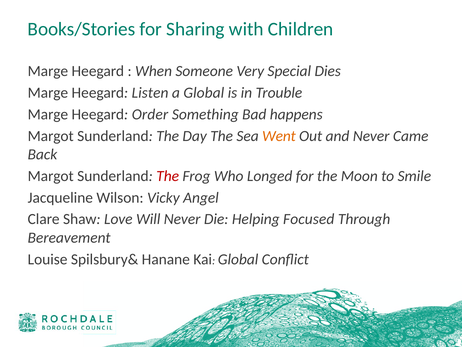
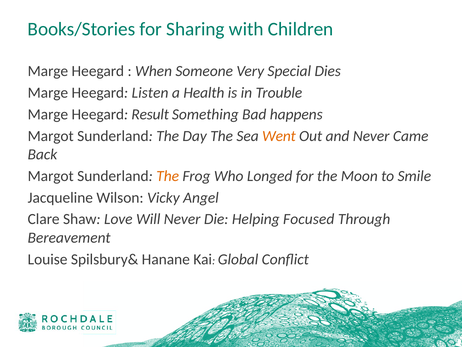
a Global: Global -> Health
Order: Order -> Result
The at (168, 176) colour: red -> orange
